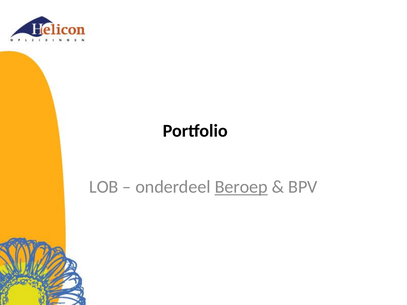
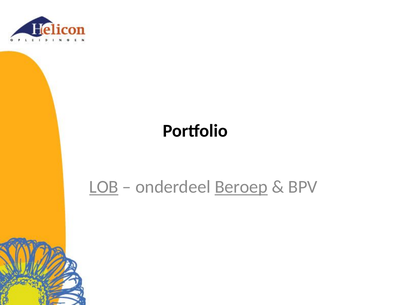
LOB underline: none -> present
